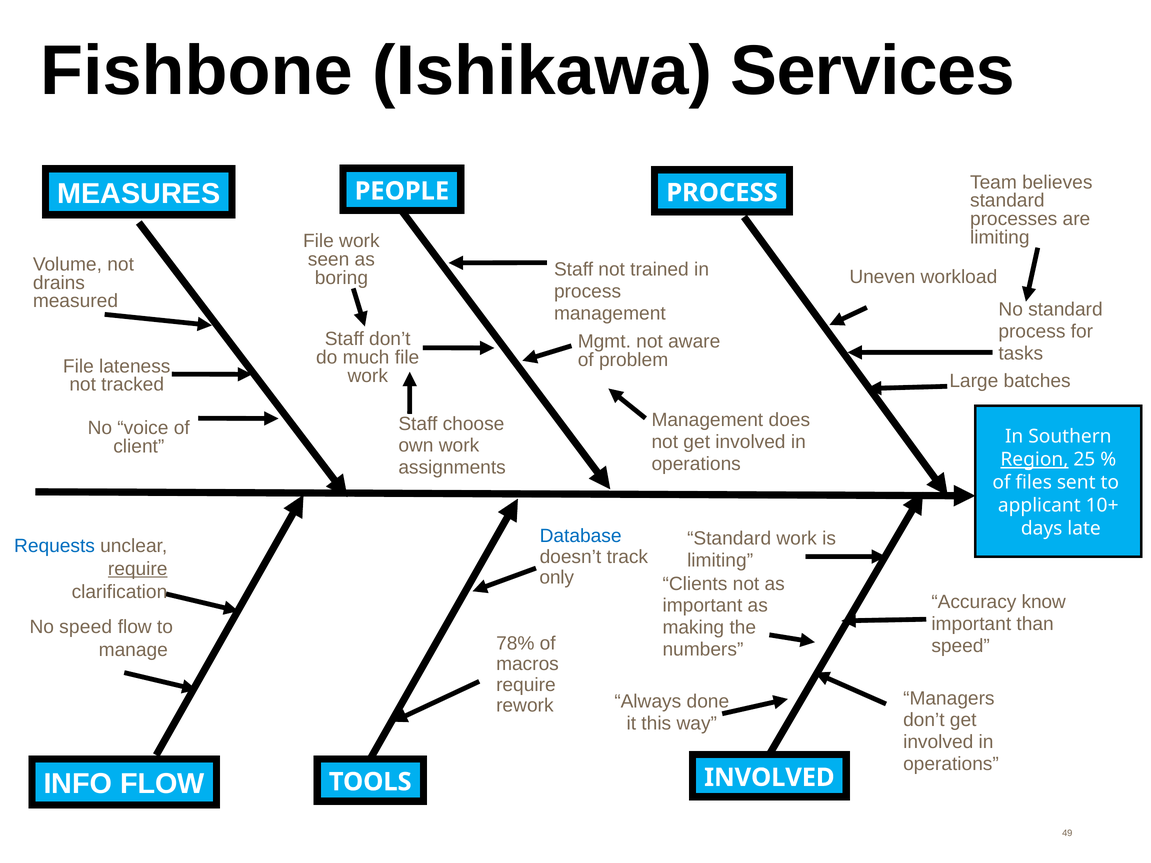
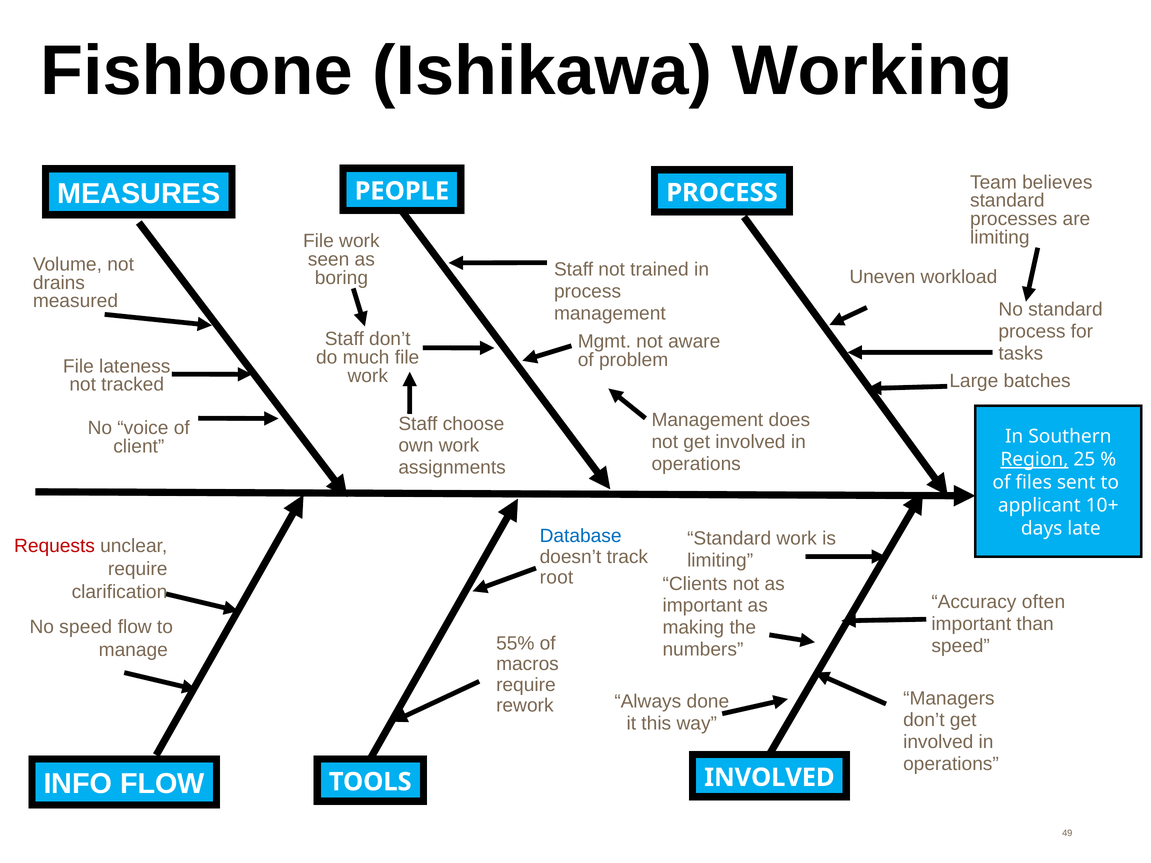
Services: Services -> Working
Requests colour: blue -> red
require at (138, 569) underline: present -> none
only: only -> root
know: know -> often
78%: 78% -> 55%
